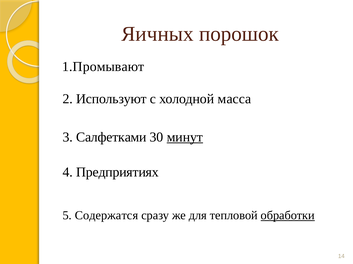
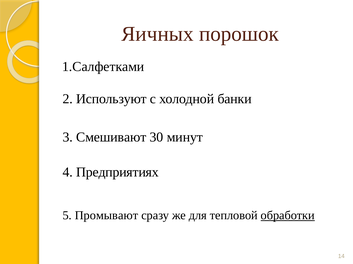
1.Промывают: 1.Промывают -> 1.Салфетками
масса: масса -> банки
Салфетками: Салфетками -> Смешивают
минут underline: present -> none
Содержатся: Содержатся -> Промывают
